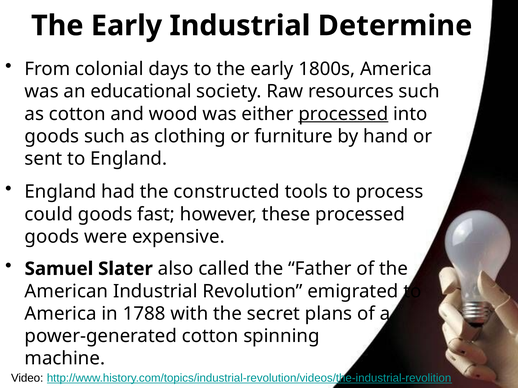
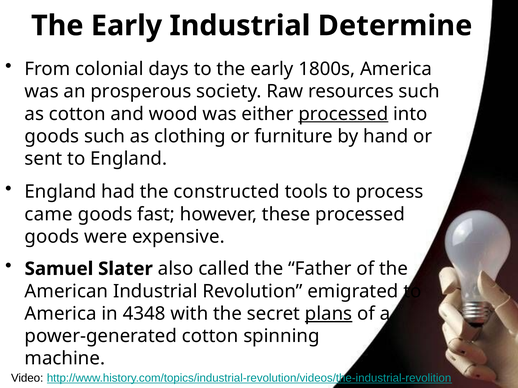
educational: educational -> prosperous
could: could -> came
1788: 1788 -> 4348
plans underline: none -> present
